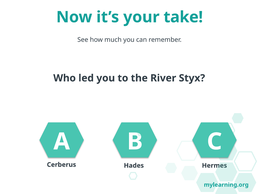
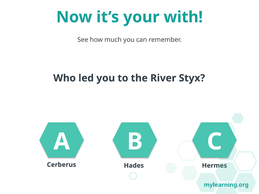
take: take -> with
